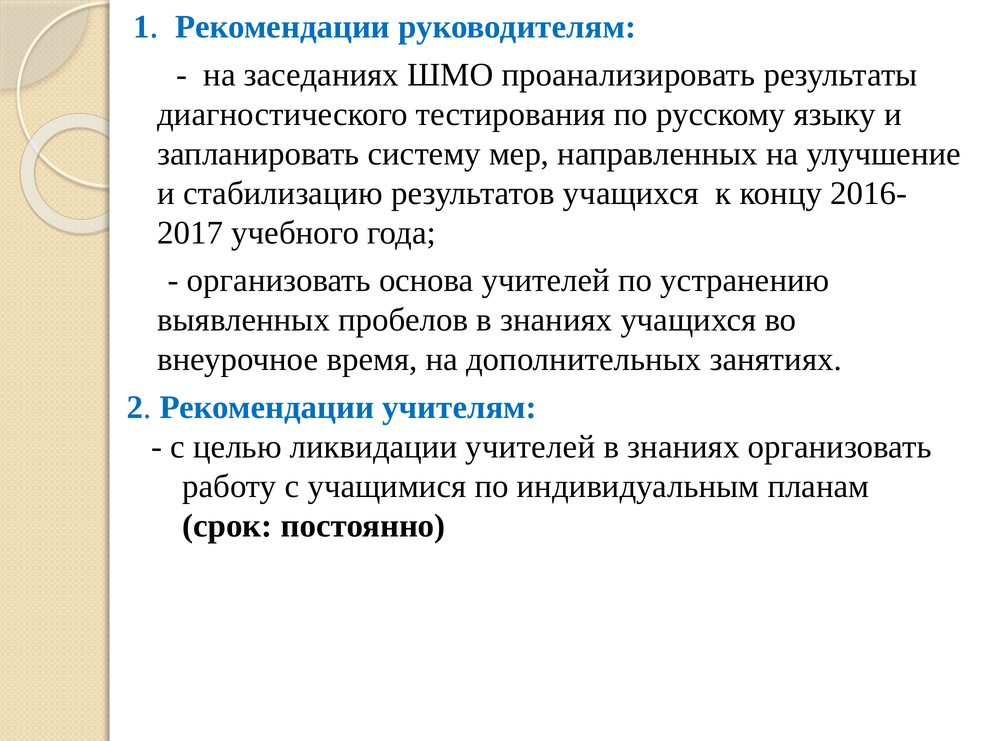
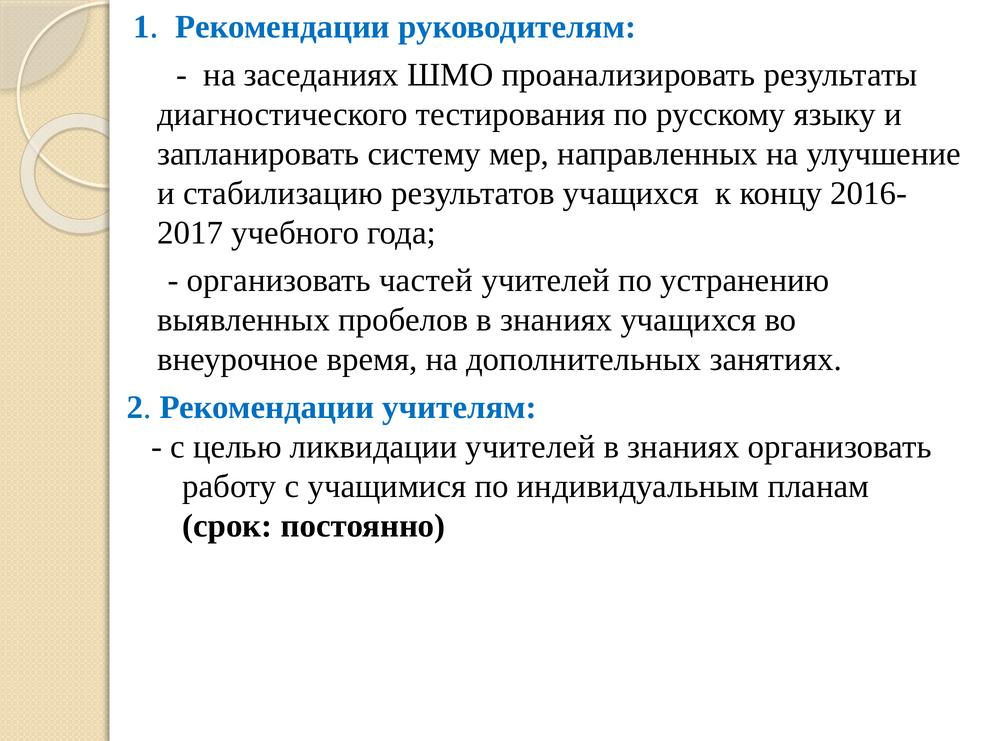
основа: основа -> частей
